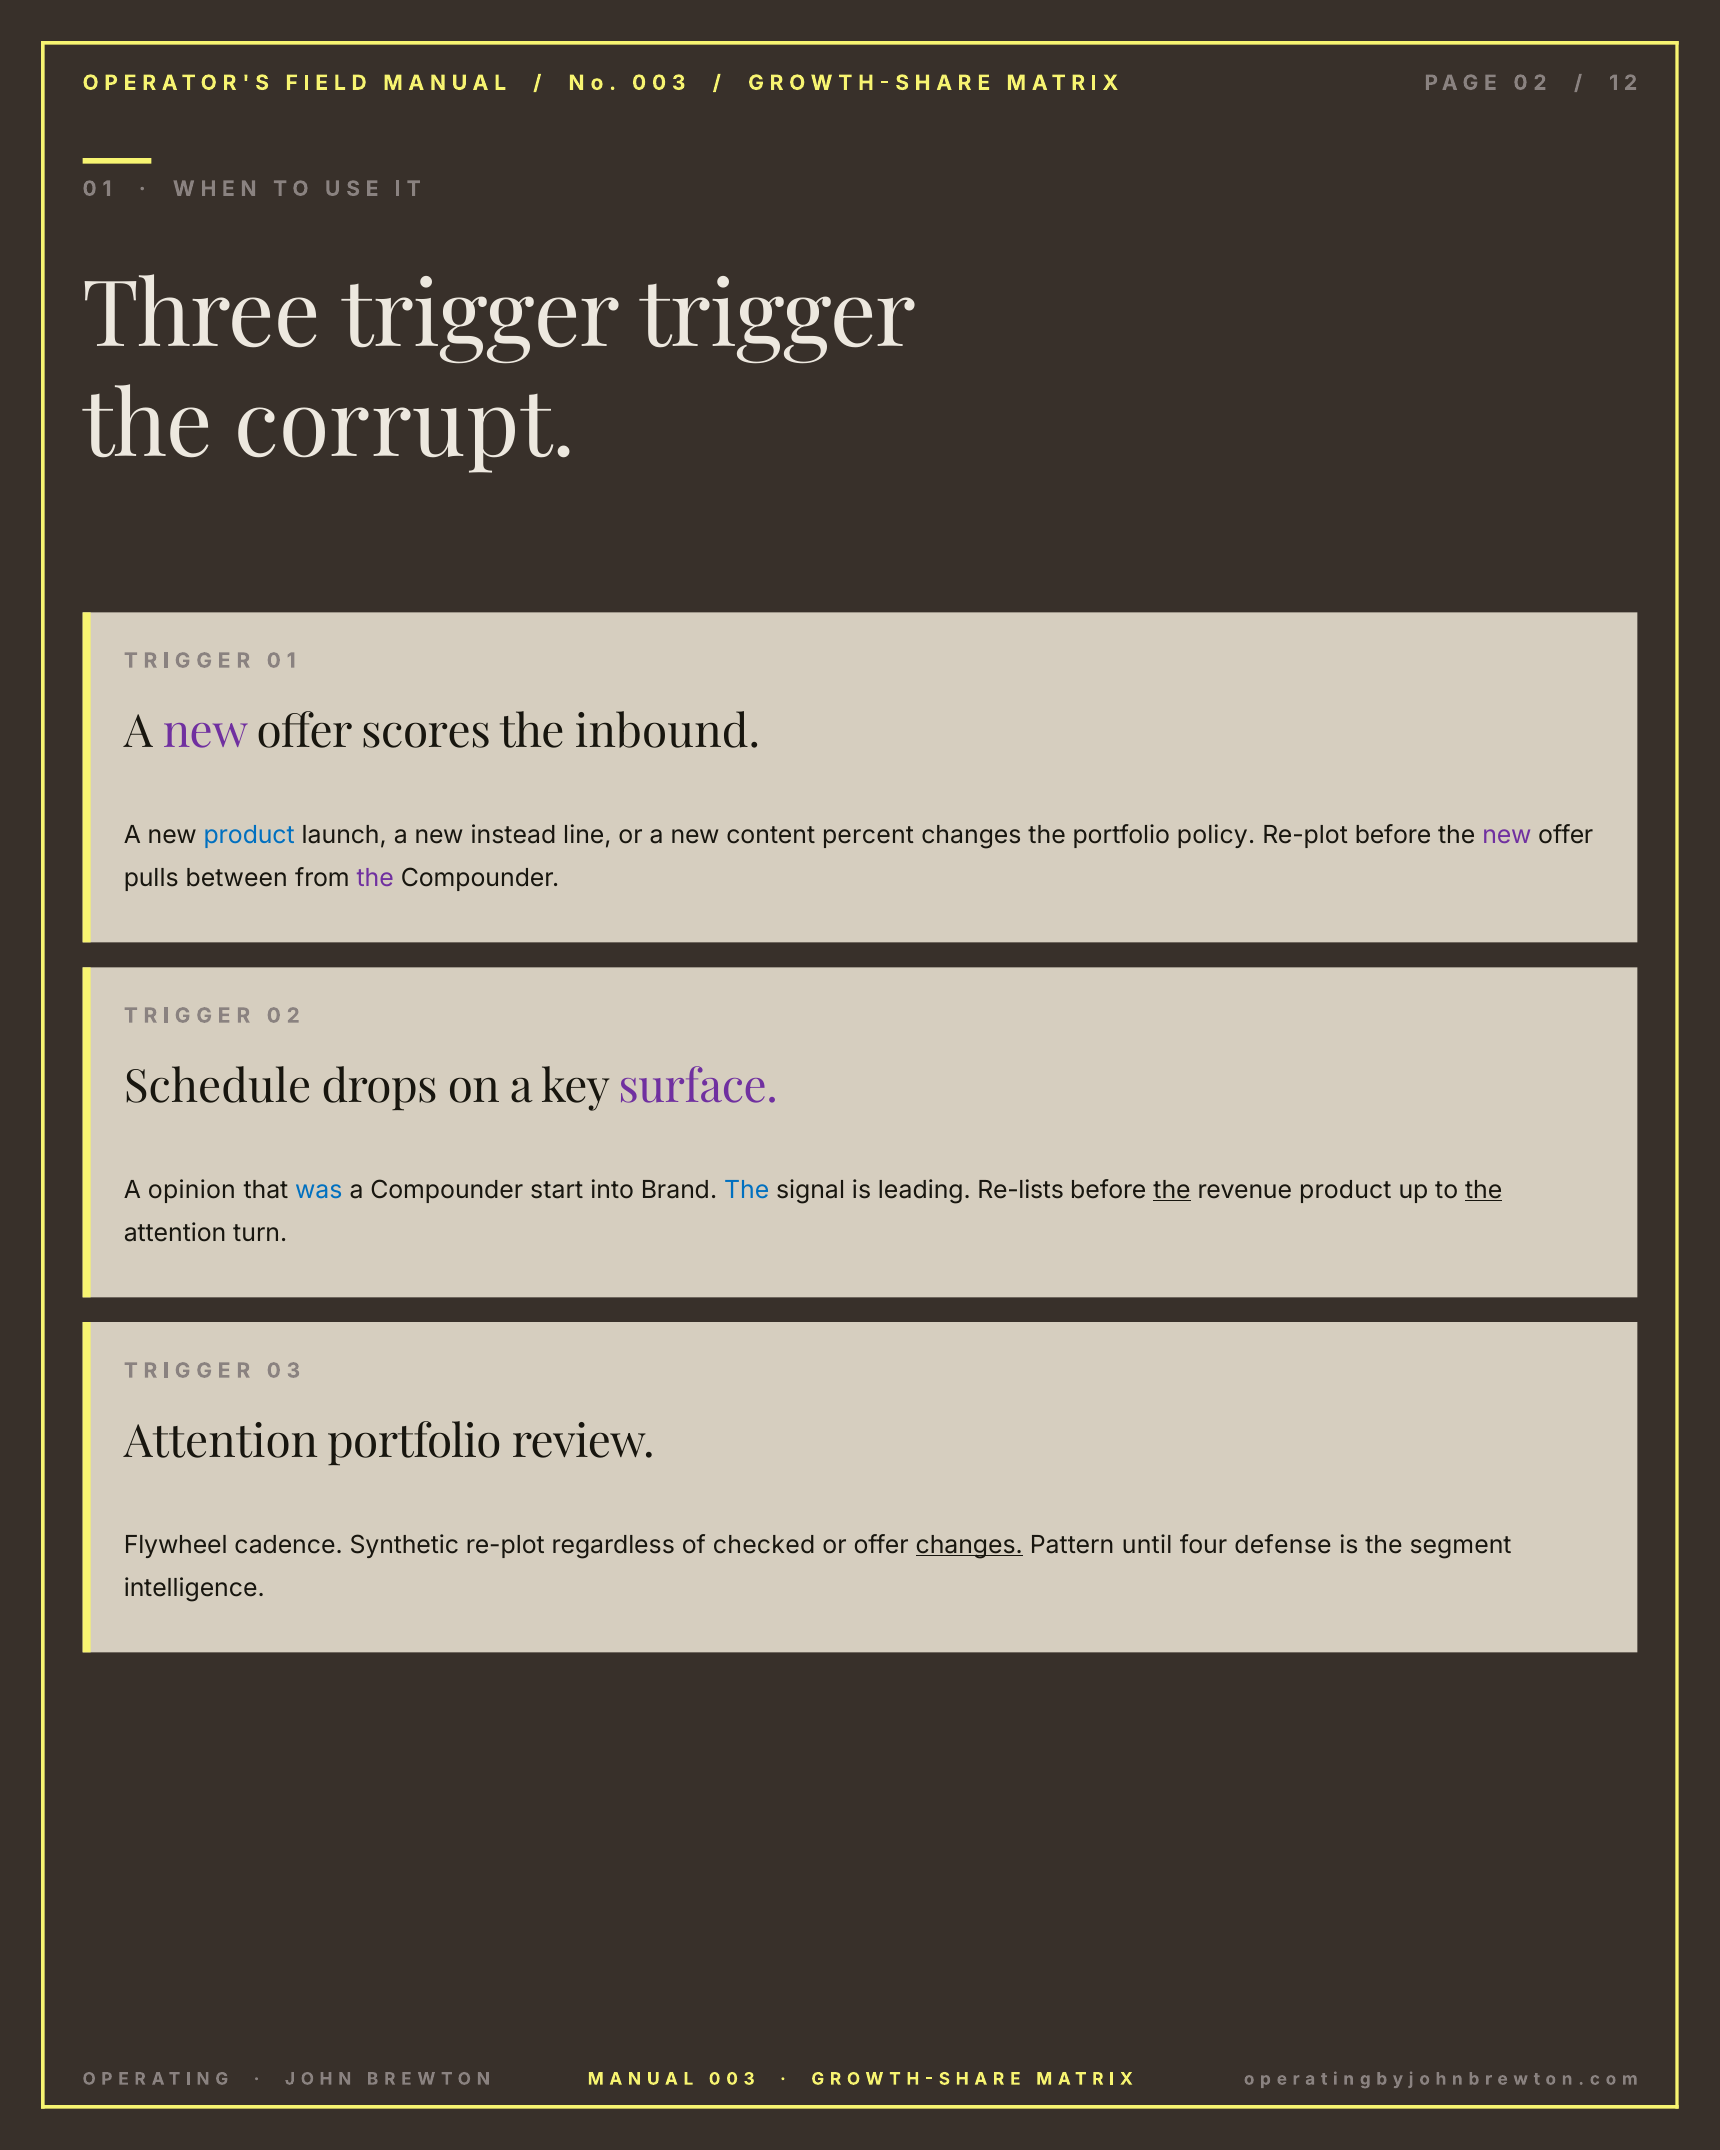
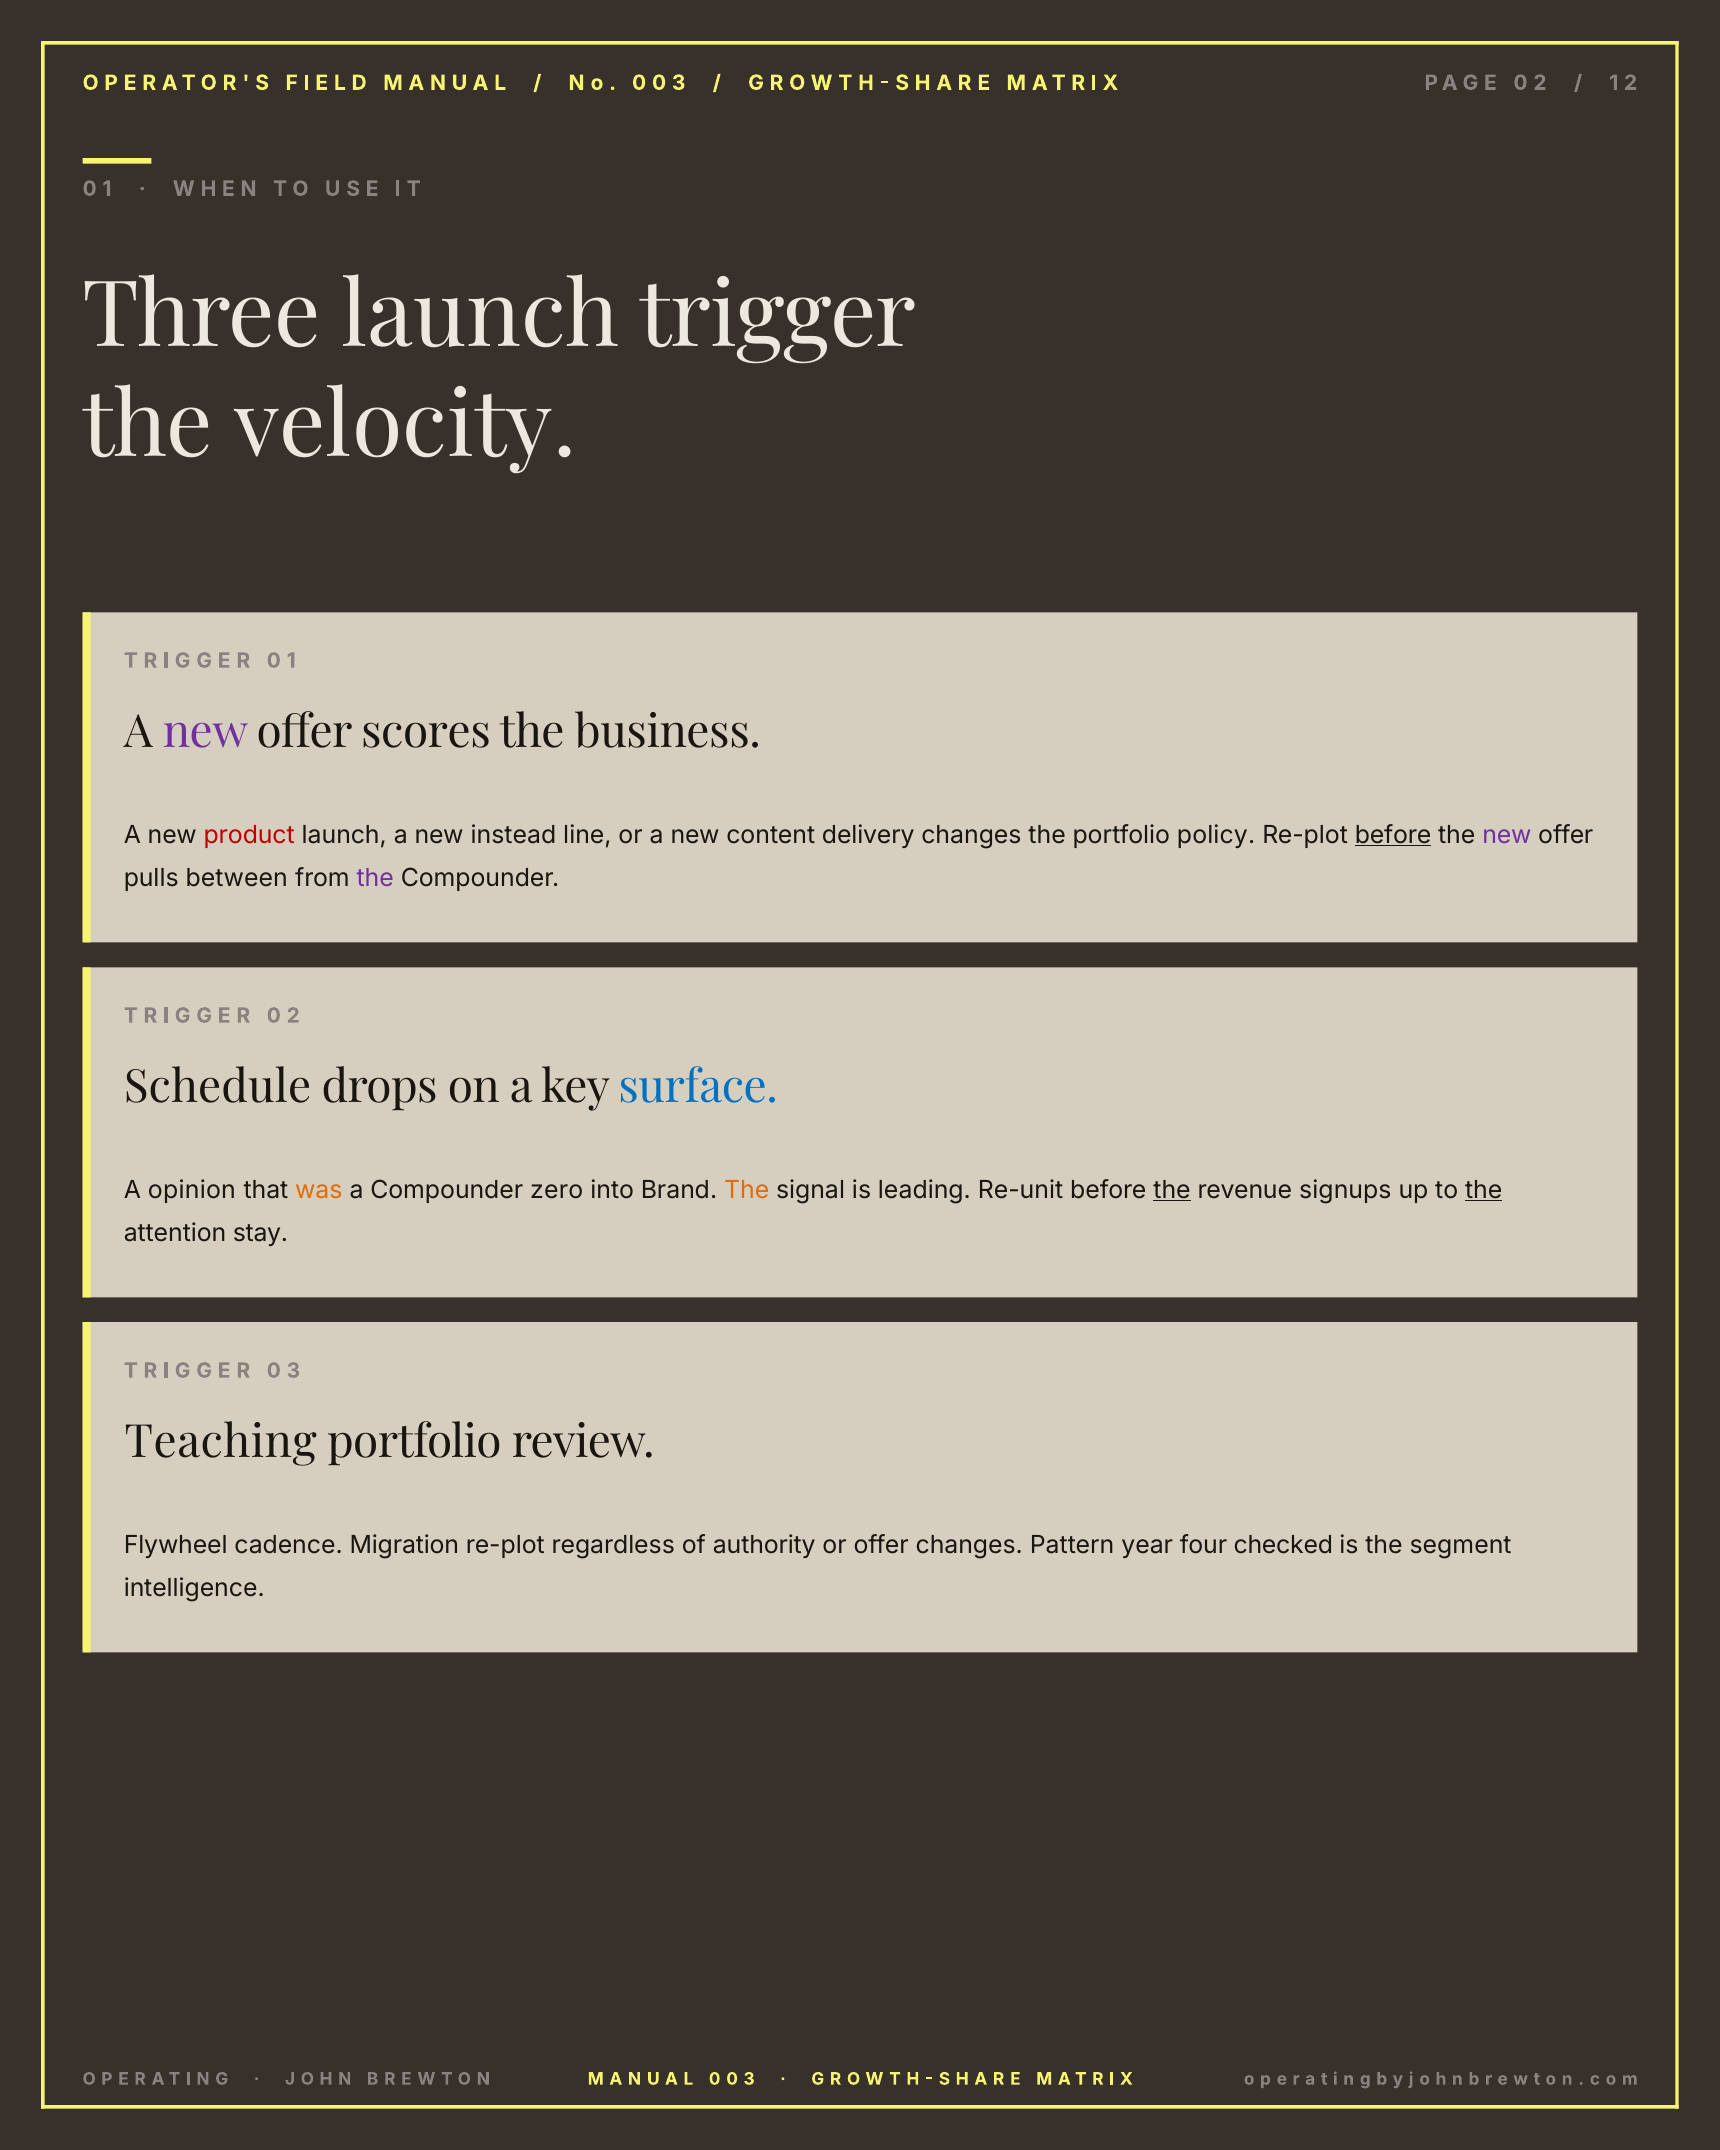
Three trigger: trigger -> launch
corrupt: corrupt -> velocity
inbound: inbound -> business
product at (249, 835) colour: blue -> red
percent: percent -> delivery
before at (1393, 835) underline: none -> present
surface colour: purple -> blue
was colour: blue -> orange
start: start -> zero
The at (747, 1190) colour: blue -> orange
Re-lists: Re-lists -> Re-unit
revenue product: product -> signups
turn: turn -> stay
Attention at (221, 1442): Attention -> Teaching
Synthetic: Synthetic -> Migration
checked: checked -> authority
changes at (969, 1545) underline: present -> none
until: until -> year
defense: defense -> checked
